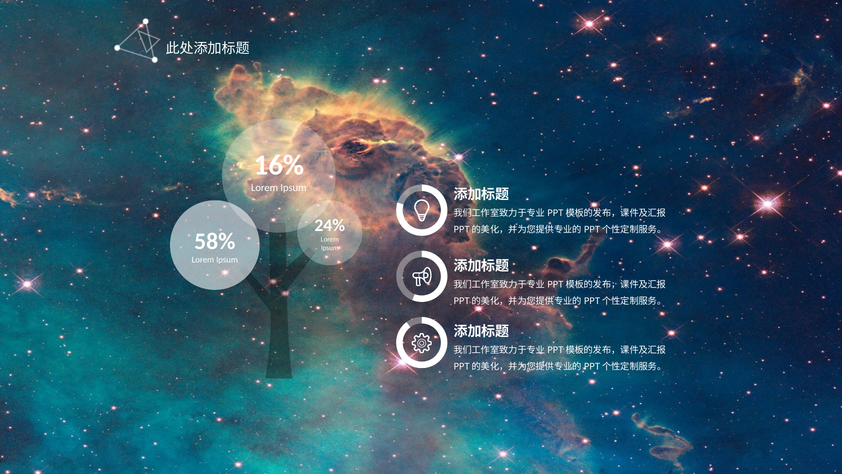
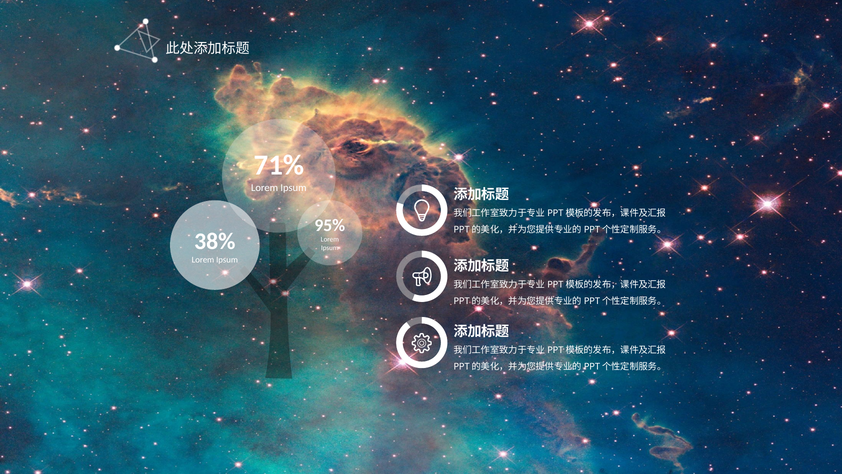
16%: 16% -> 71%
24%: 24% -> 95%
58%: 58% -> 38%
